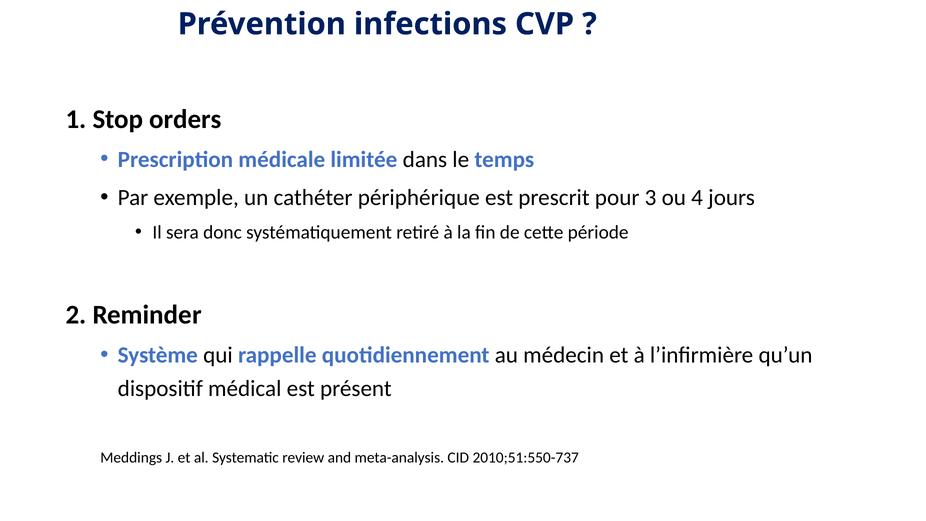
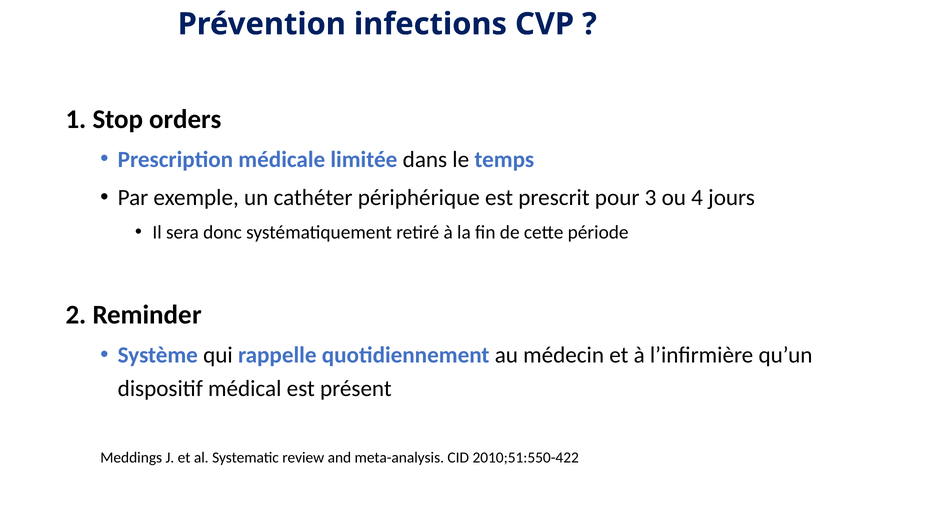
2010;51:550-737: 2010;51:550-737 -> 2010;51:550-422
